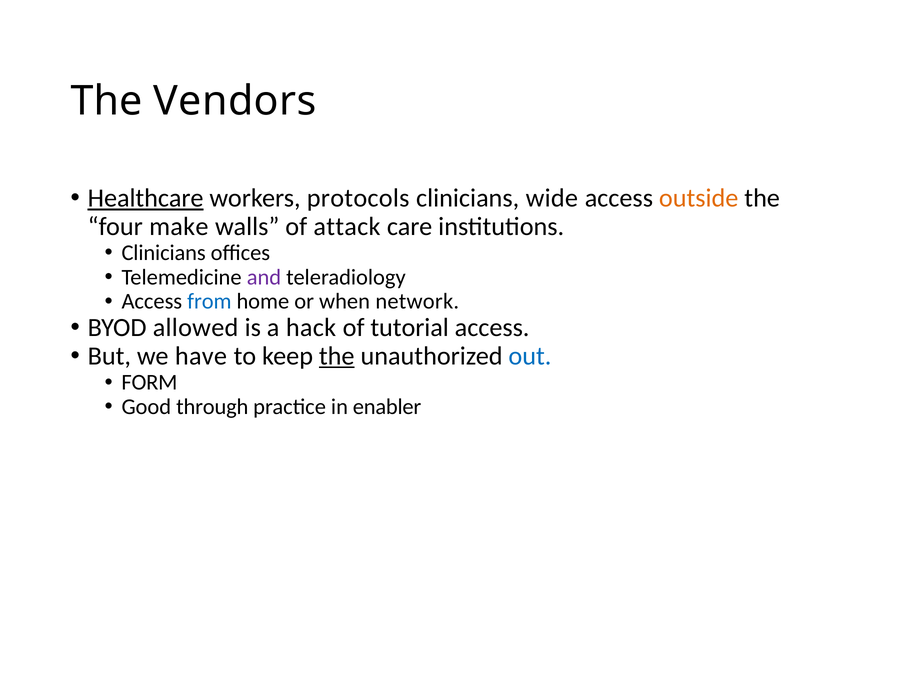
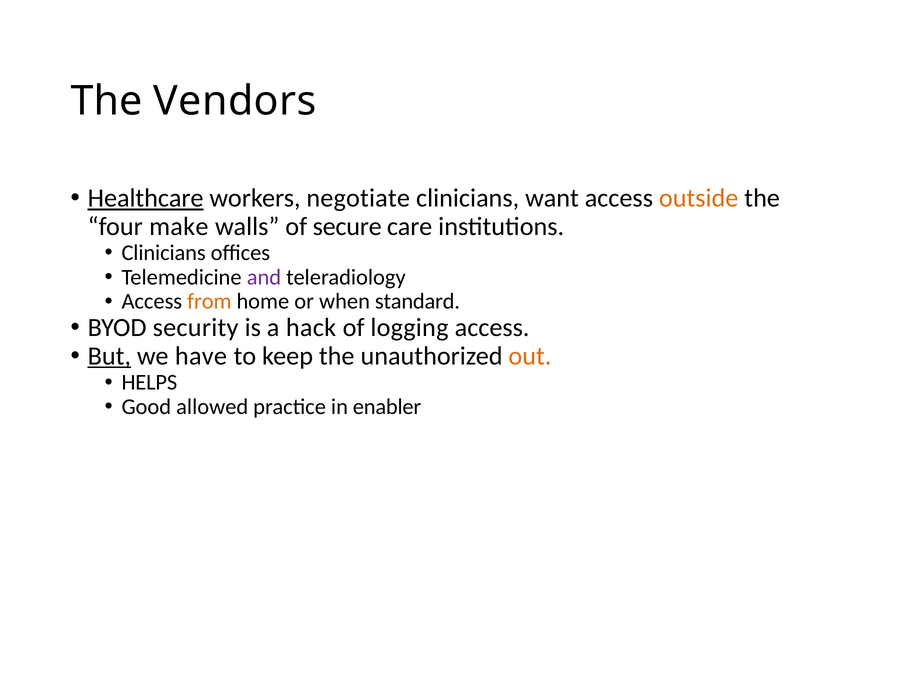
protocols: protocols -> negotiate
wide: wide -> want
attack: attack -> secure
from colour: blue -> orange
network: network -> standard
allowed: allowed -> security
tutorial: tutorial -> logging
But underline: none -> present
the at (337, 356) underline: present -> none
out colour: blue -> orange
FORM: FORM -> HELPS
through: through -> allowed
